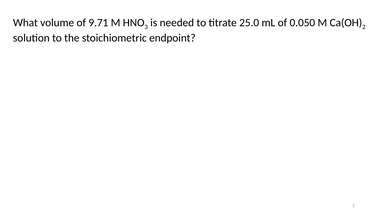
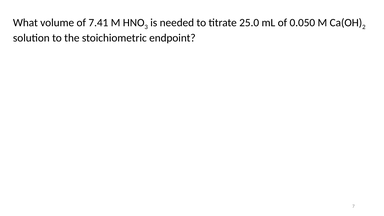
9.71: 9.71 -> 7.41
